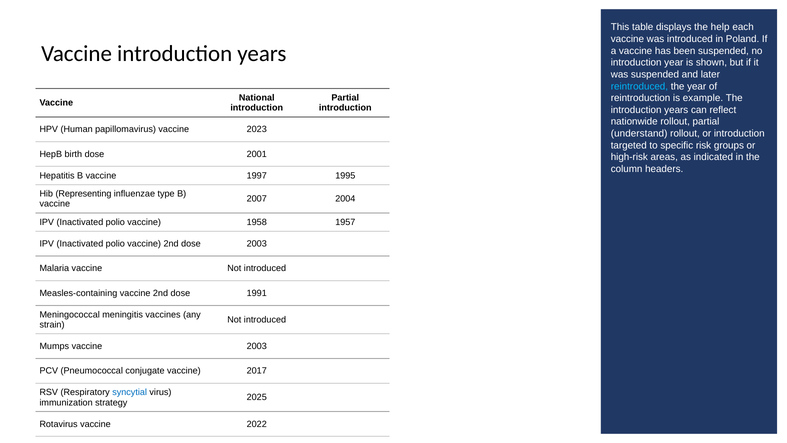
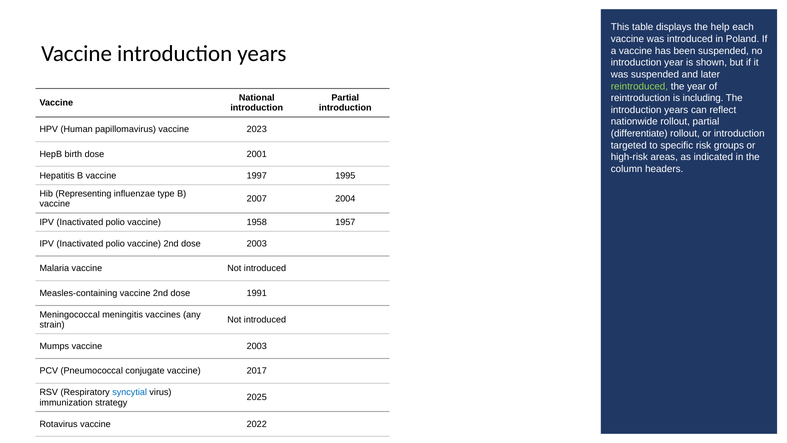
reintroduced colour: light blue -> light green
example: example -> including
understand: understand -> differentiate
